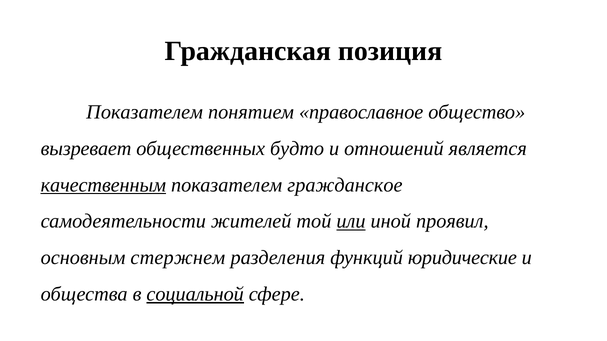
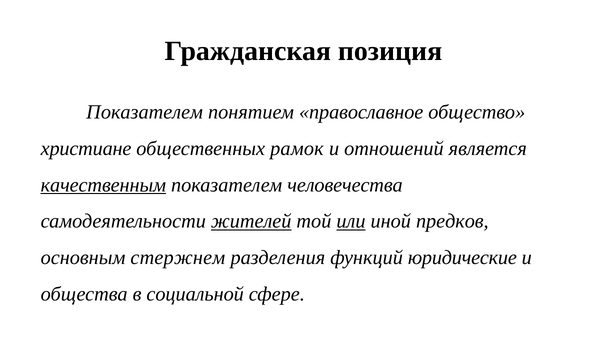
вызревает: вызревает -> христиане
будто: будто -> рамок
гражданское: гражданское -> человечества
жителей underline: none -> present
проявил: проявил -> предков
социальной underline: present -> none
